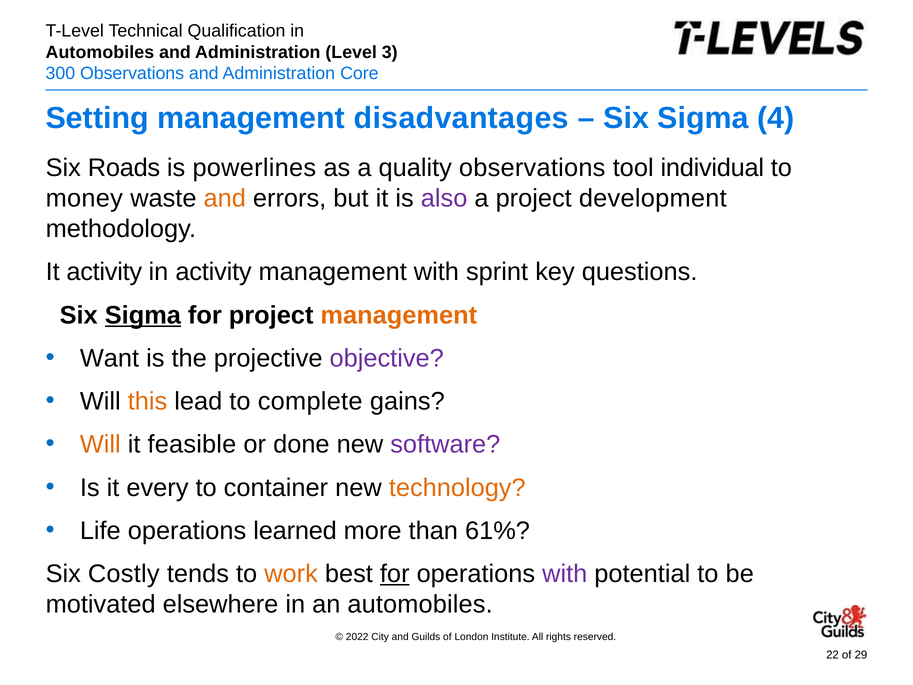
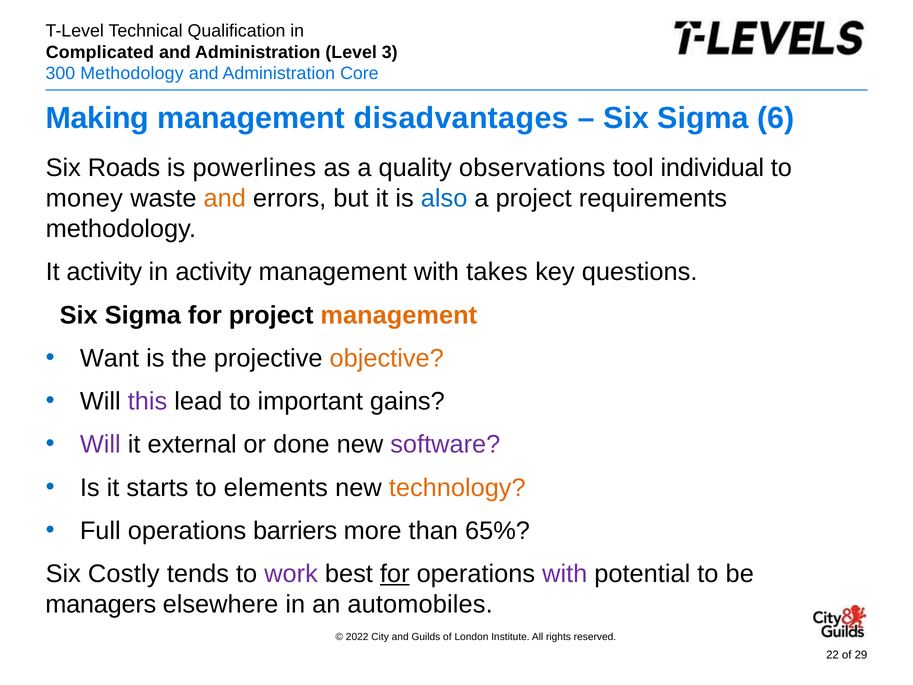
Automobiles at (100, 52): Automobiles -> Complicated
Observations at (132, 74): Observations -> Methodology
Setting: Setting -> Making
4: 4 -> 6
also colour: purple -> blue
development: development -> requirements
sprint: sprint -> takes
Sigma at (143, 315) underline: present -> none
objective colour: purple -> orange
this colour: orange -> purple
complete: complete -> important
Will at (100, 444) colour: orange -> purple
feasible: feasible -> external
every: every -> starts
container: container -> elements
Life: Life -> Full
learned: learned -> barriers
61%: 61% -> 65%
work colour: orange -> purple
motivated: motivated -> managers
